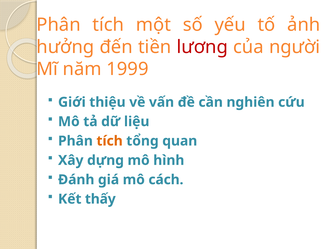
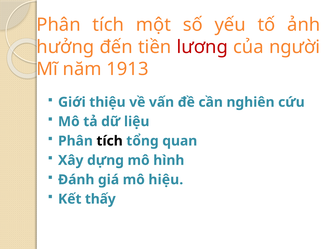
1999: 1999 -> 1913
tích at (110, 141) colour: orange -> black
cách: cách -> hiệu
